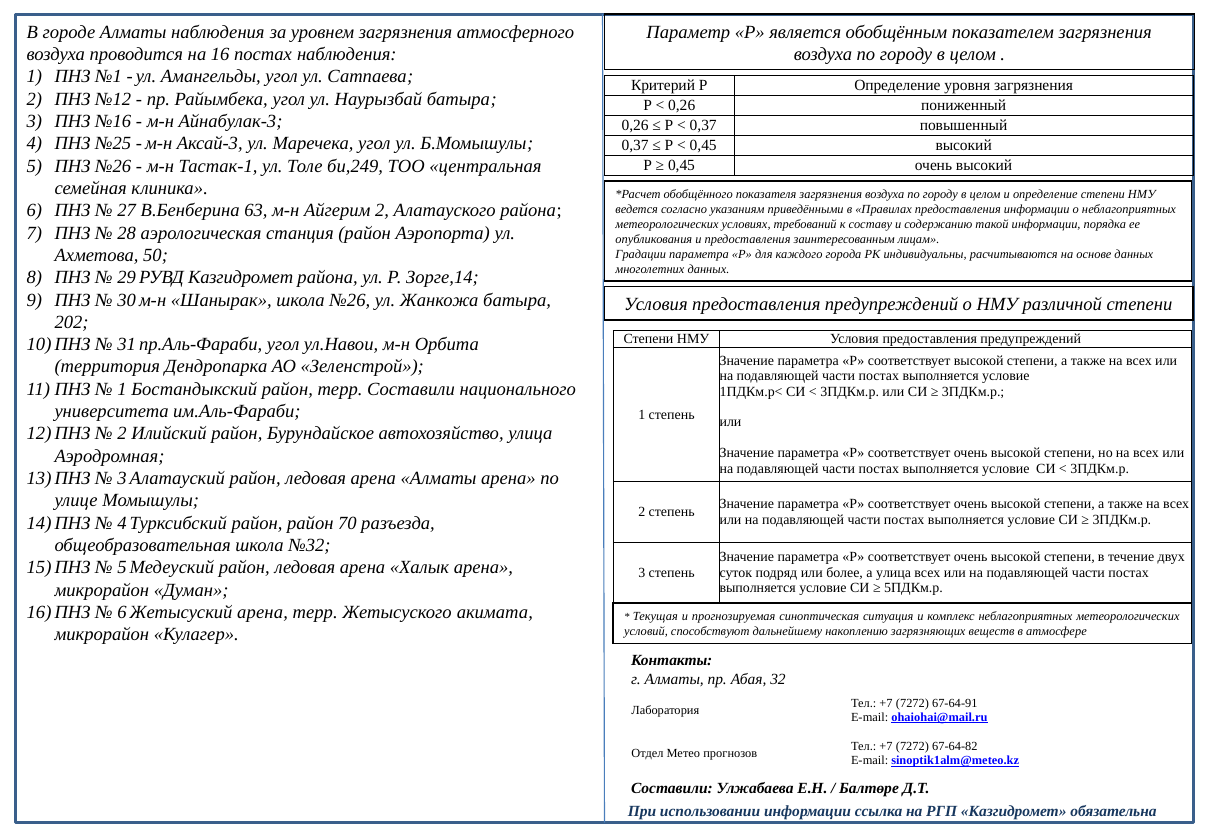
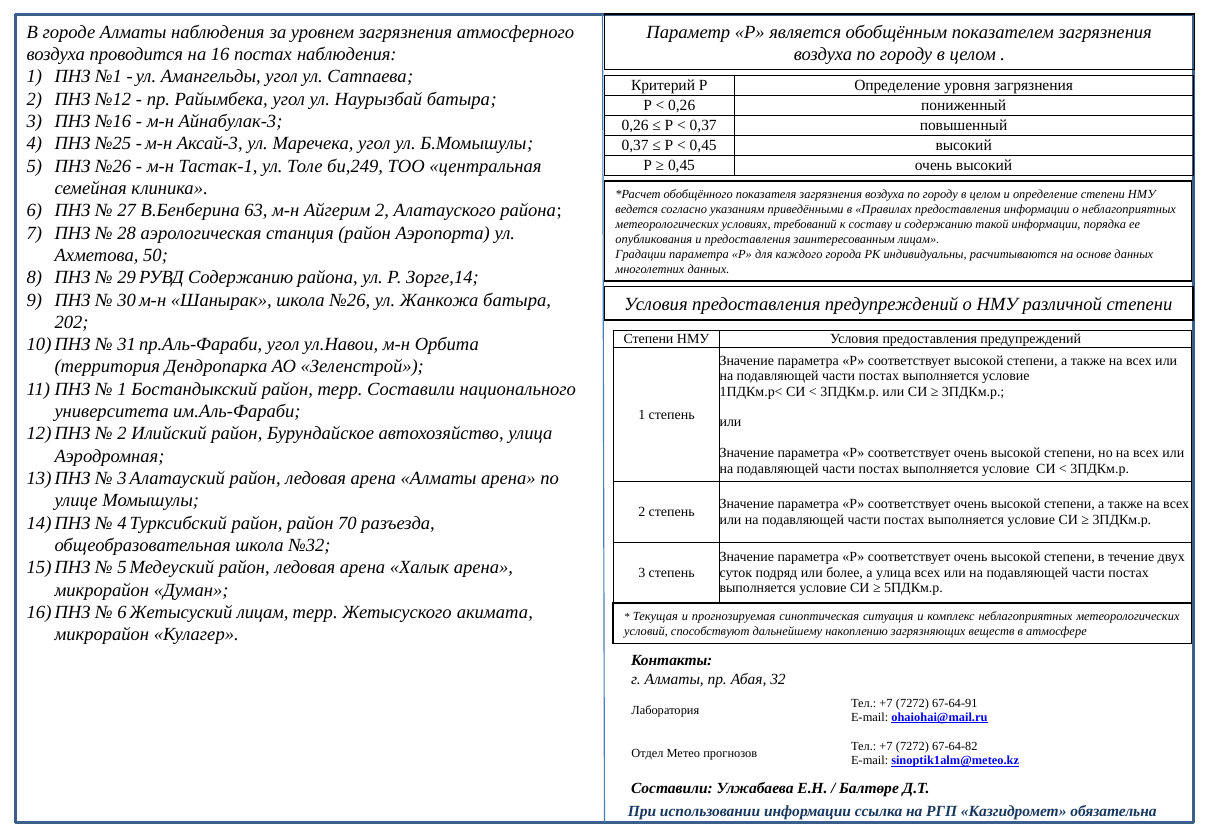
РУВД Казгидромет: Казгидромет -> Содержанию
Жетысуский арена: арена -> лицам
